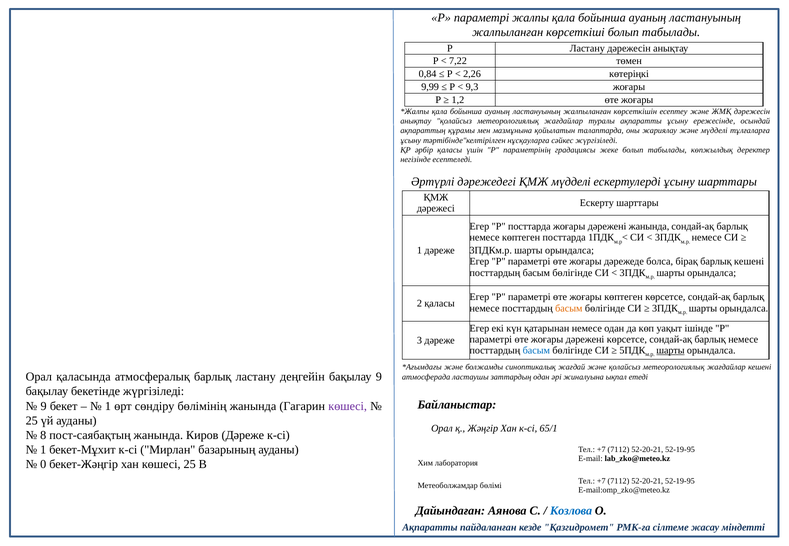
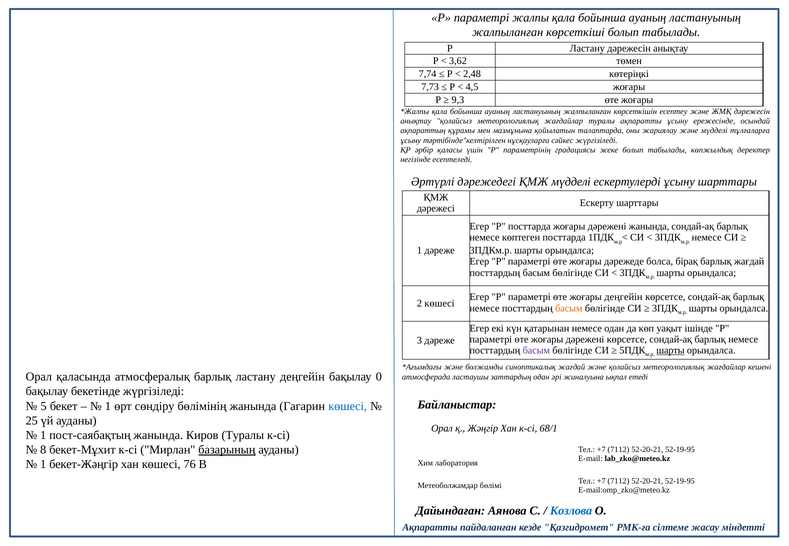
7,22: 7,22 -> 3,62
0,84: 0,84 -> 7,74
2,26: 2,26 -> 2,48
9,99: 9,99 -> 7,73
9,3: 9,3 -> 4,5
1,2: 1,2 -> 9,3
барлық кешені: кешені -> жағдай
жоғары көптеген: көптеген -> деңгейін
2 қаласы: қаласы -> көшесі
басым at (536, 351) colour: blue -> purple
бақылау 9: 9 -> 0
9 at (44, 406): 9 -> 5
көшесі at (348, 406) colour: purple -> blue
65/1: 65/1 -> 68/1
8 at (43, 435): 8 -> 1
Киров Дәреже: Дәреже -> Туралы
1 at (43, 450): 1 -> 8
базарының underline: none -> present
0 at (43, 464): 0 -> 1
көшесі 25: 25 -> 76
